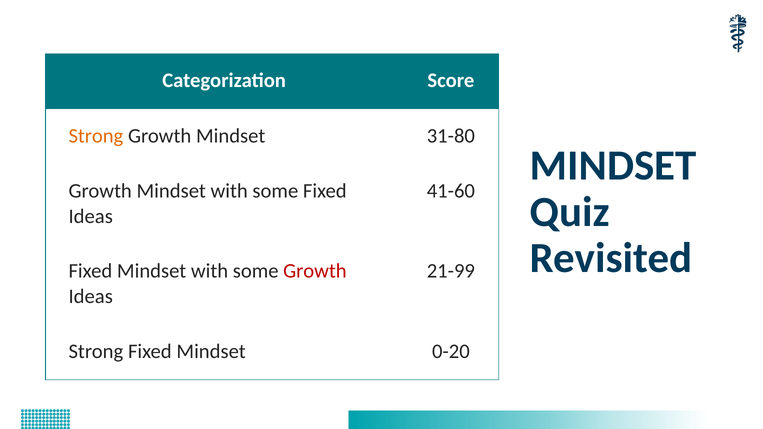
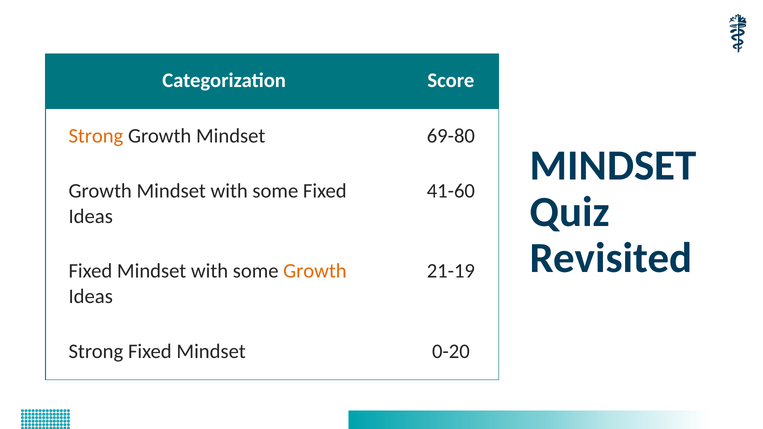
31-80: 31-80 -> 69-80
Growth at (315, 271) colour: red -> orange
21-99: 21-99 -> 21-19
